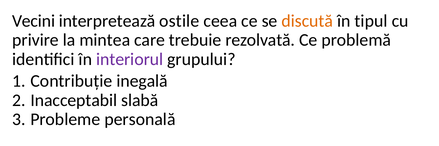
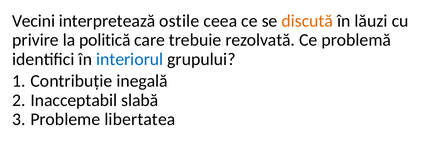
tipul: tipul -> lăuzi
mintea: mintea -> politică
interiorul colour: purple -> blue
personală: personală -> libertatea
